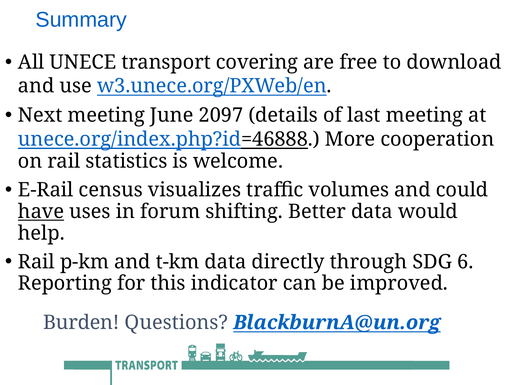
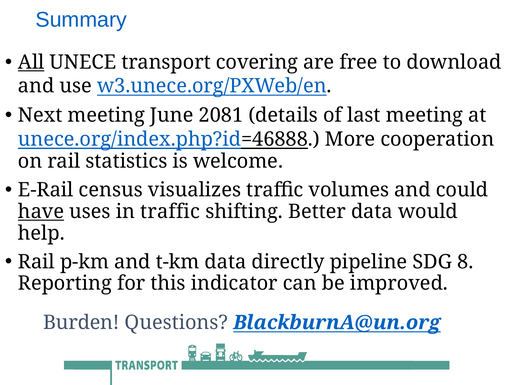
All underline: none -> present
2097: 2097 -> 2081
in forum: forum -> traffic
through: through -> pipeline
6: 6 -> 8
